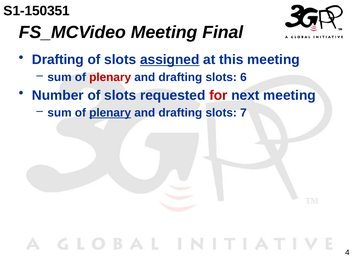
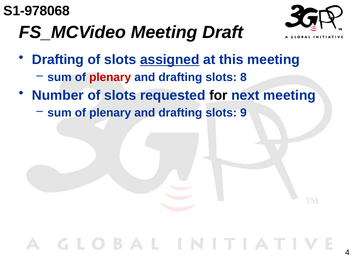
S1-150351: S1-150351 -> S1-978068
Final: Final -> Draft
6: 6 -> 8
for colour: red -> black
plenary at (110, 113) underline: present -> none
7: 7 -> 9
